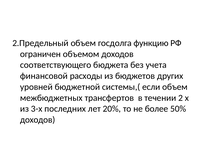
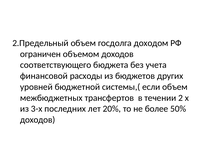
функцию: функцию -> доходом
